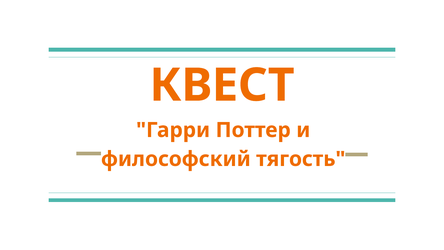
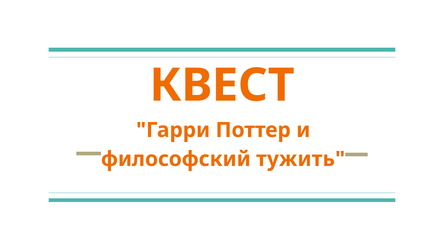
тягость: тягость -> тужить
